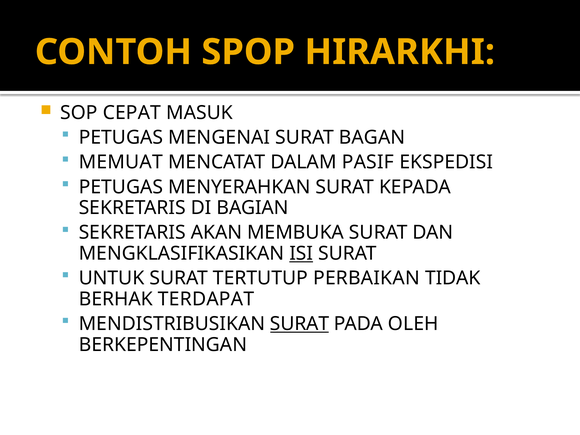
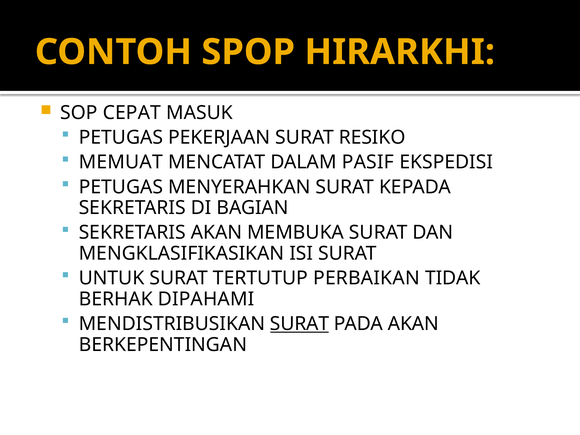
MENGENAI: MENGENAI -> PEKERJAAN
BAGAN: BAGAN -> RESIKO
ISI underline: present -> none
TERDAPAT: TERDAPAT -> DIPAHAMI
PADA OLEH: OLEH -> AKAN
